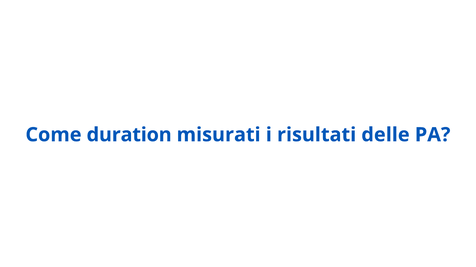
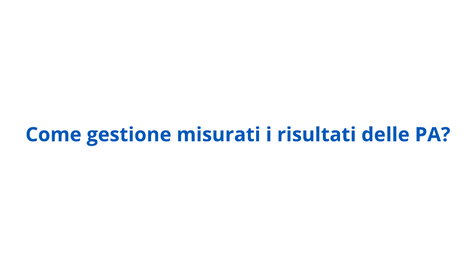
duration: duration -> gestione
